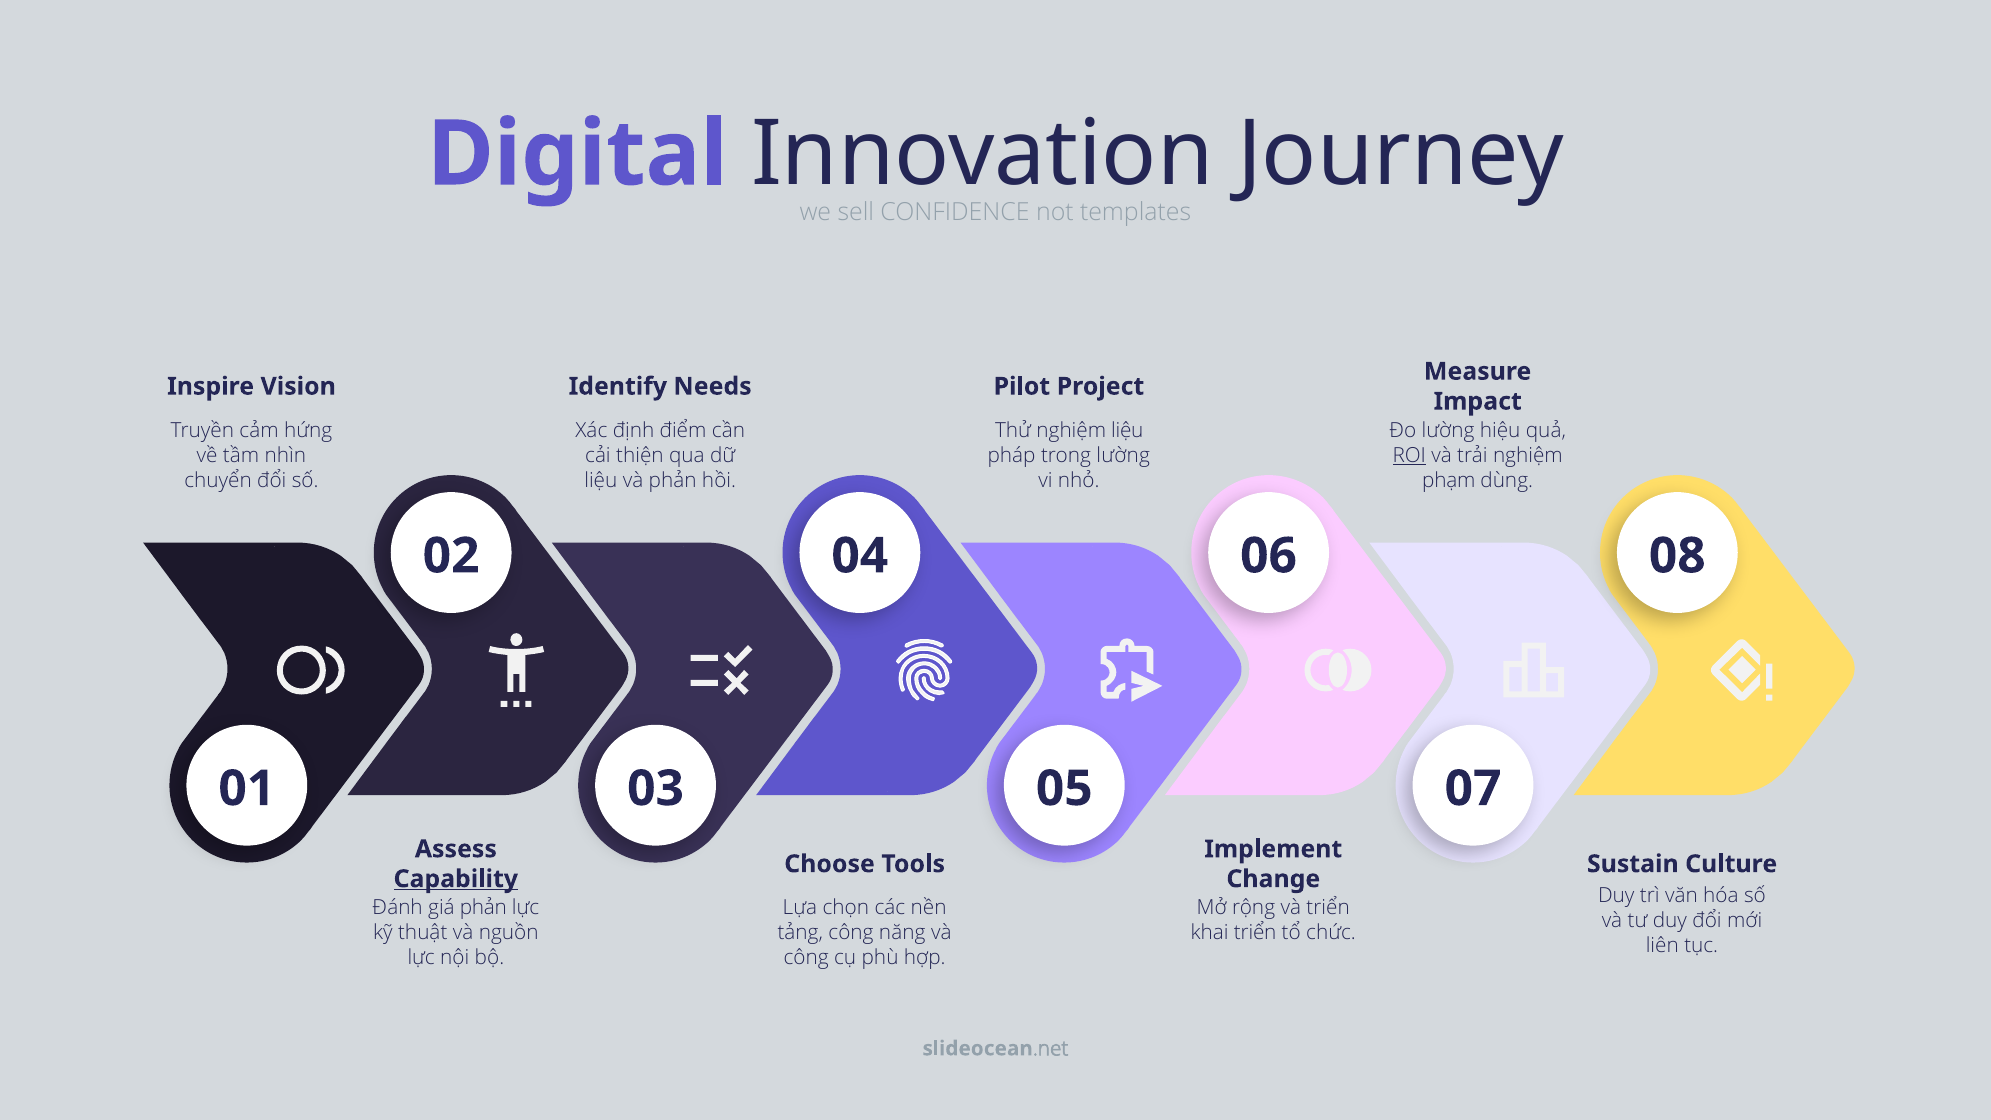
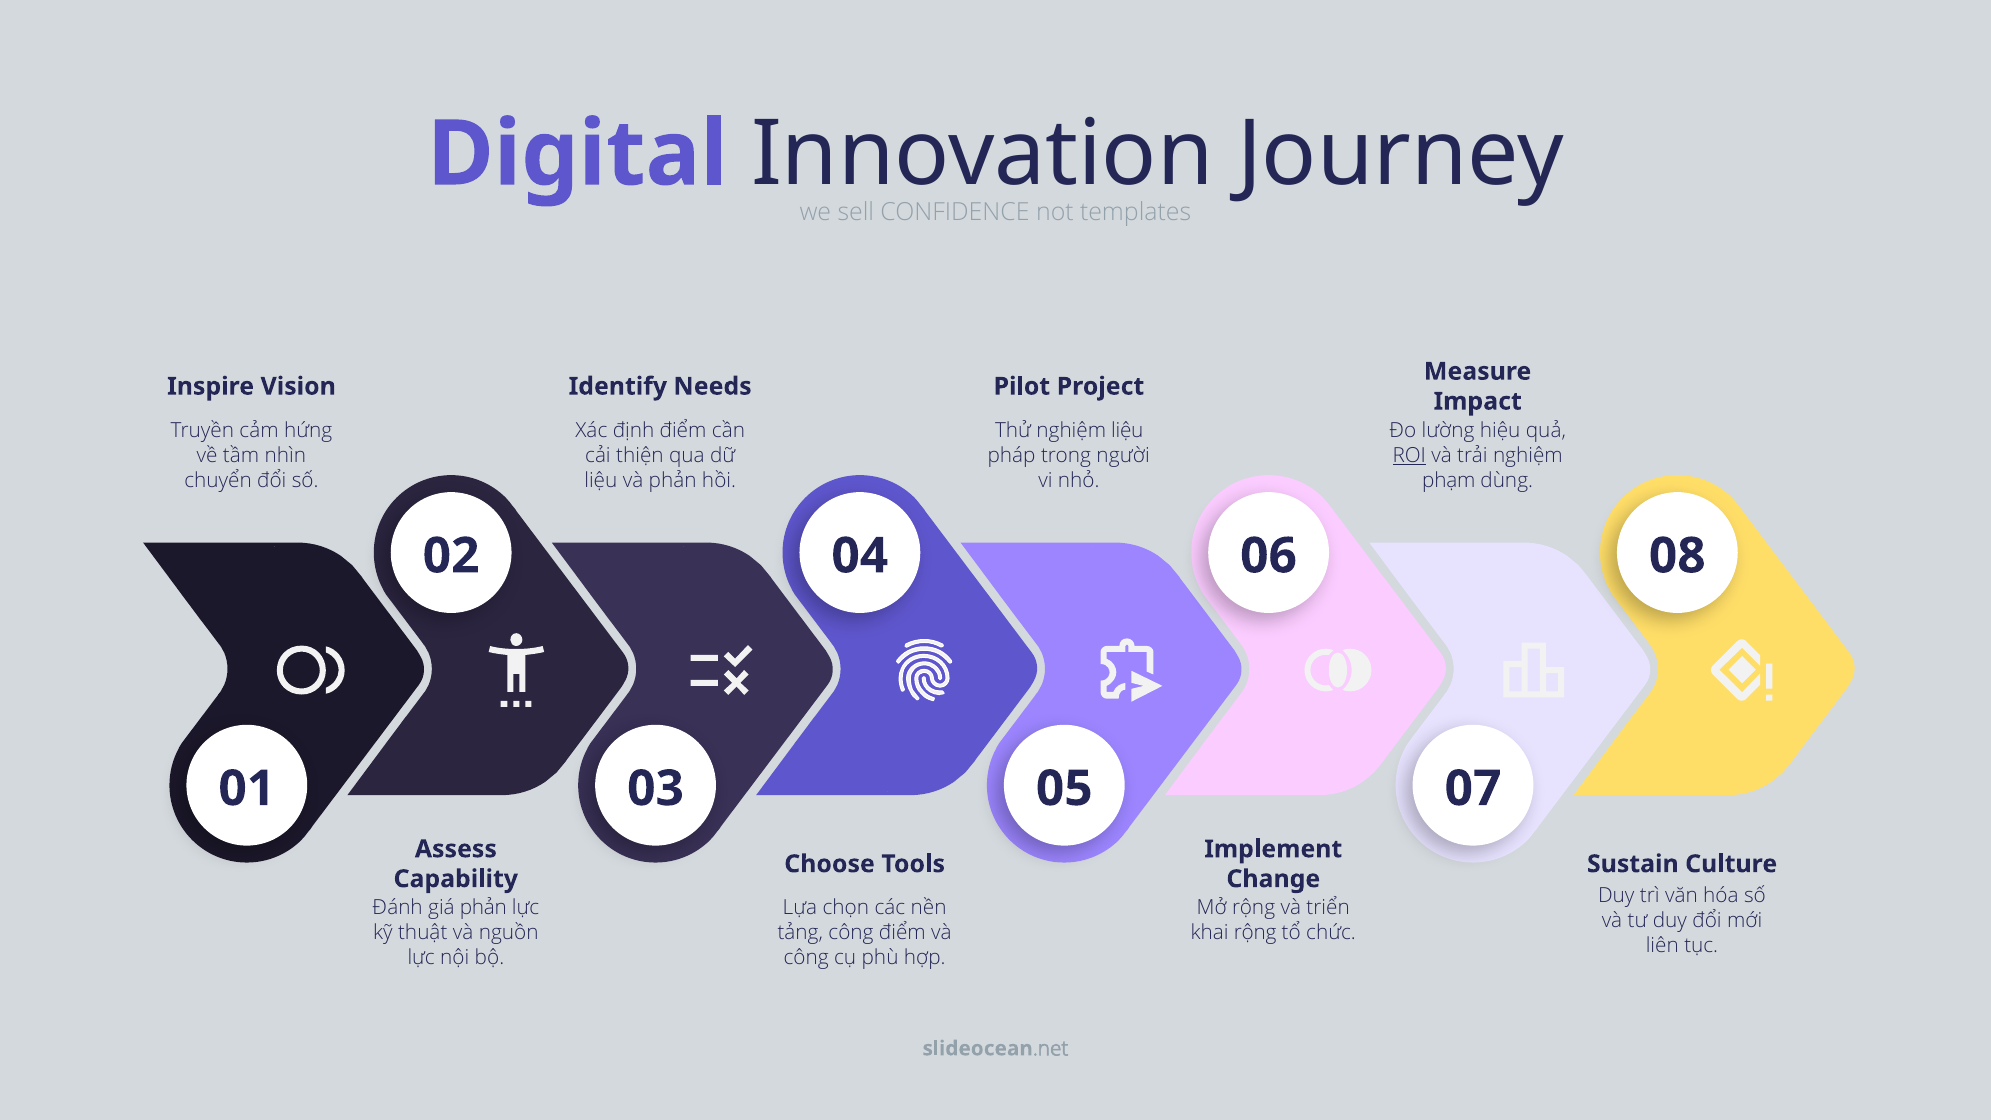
trong lường: lường -> người
Capability underline: present -> none
công năng: năng -> điểm
khai triển: triển -> rộng
